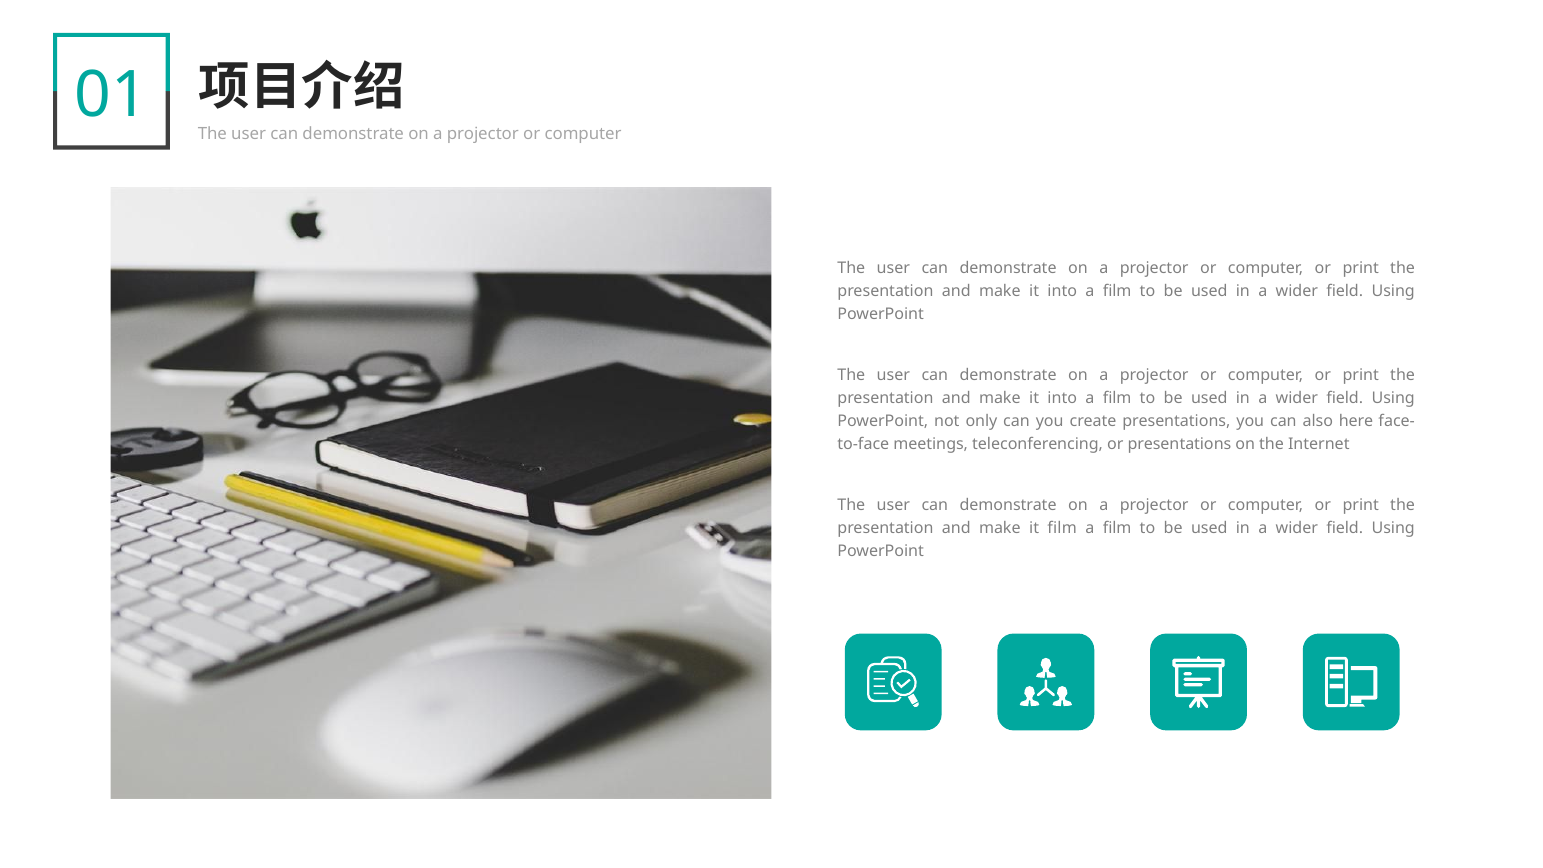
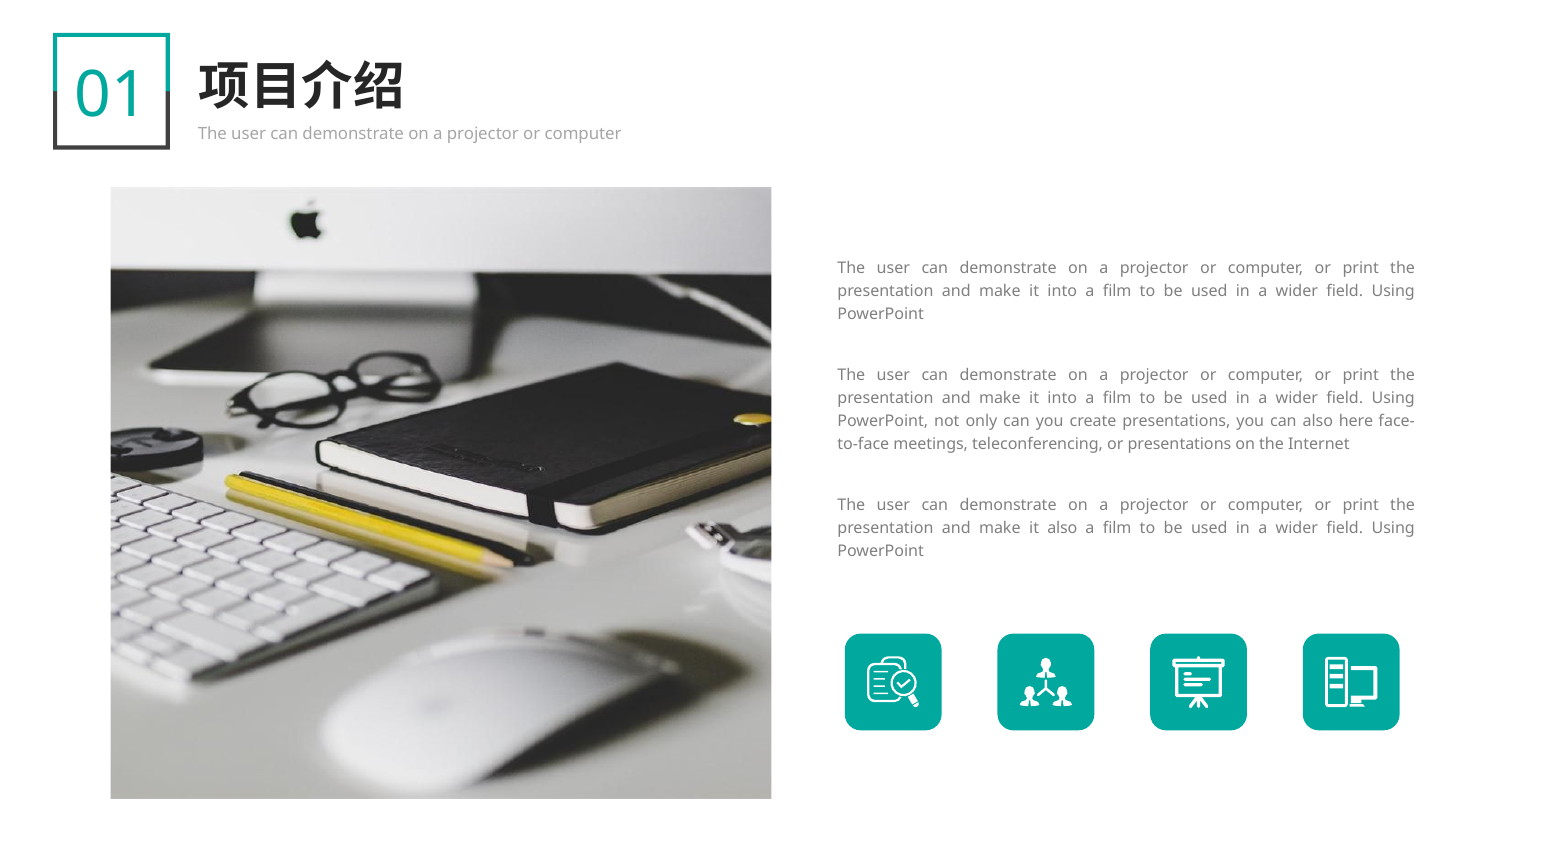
it film: film -> also
